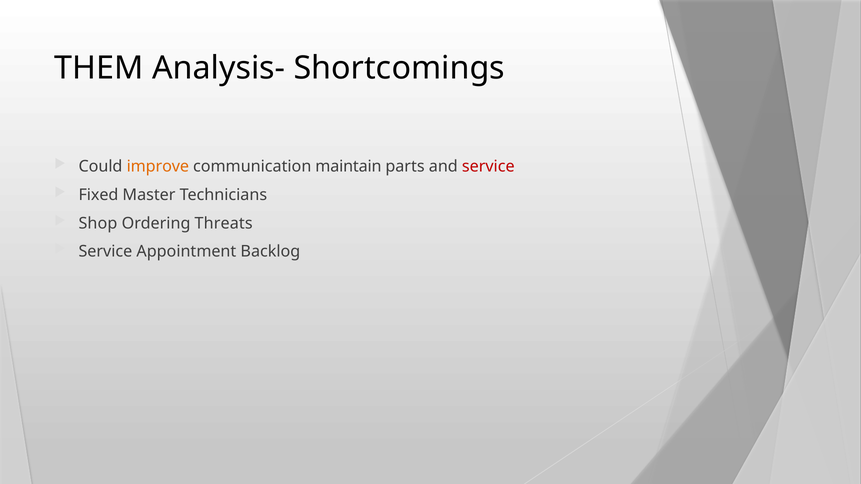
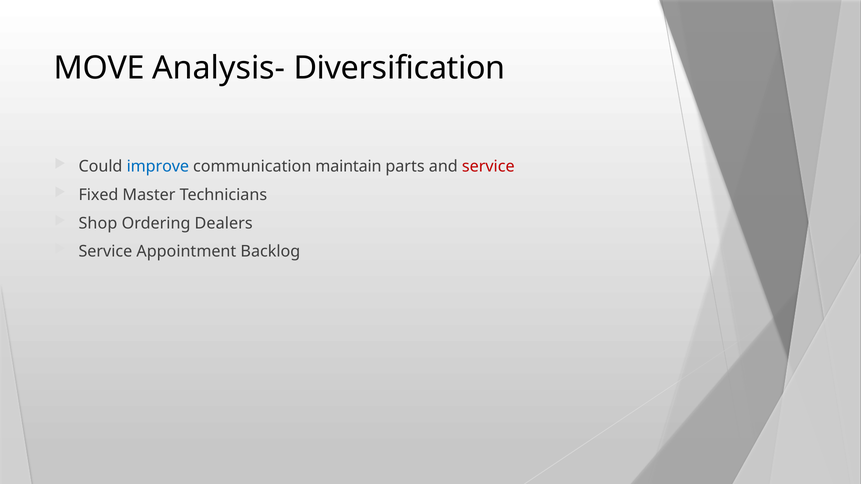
THEM: THEM -> MOVE
Shortcomings: Shortcomings -> Diversification
improve colour: orange -> blue
Threats: Threats -> Dealers
